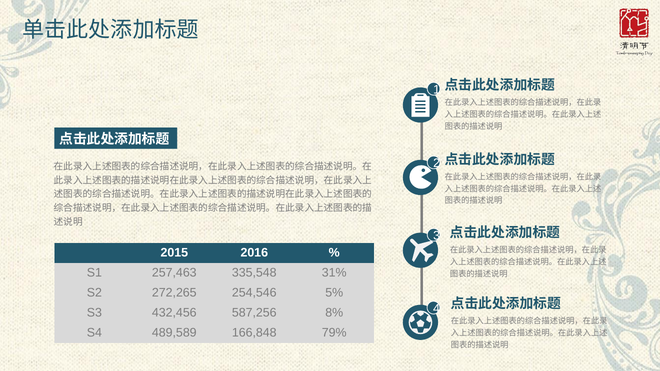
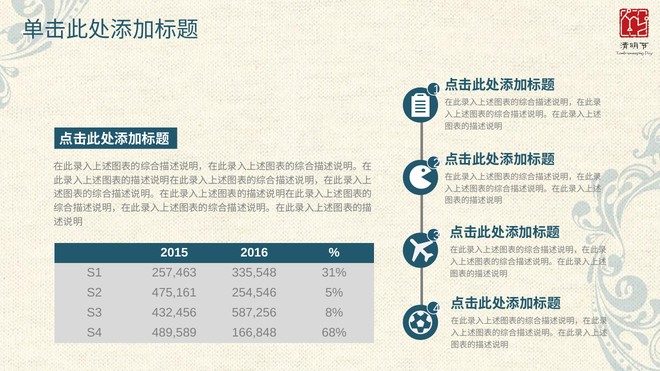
272,265: 272,265 -> 475,161
79%: 79% -> 68%
